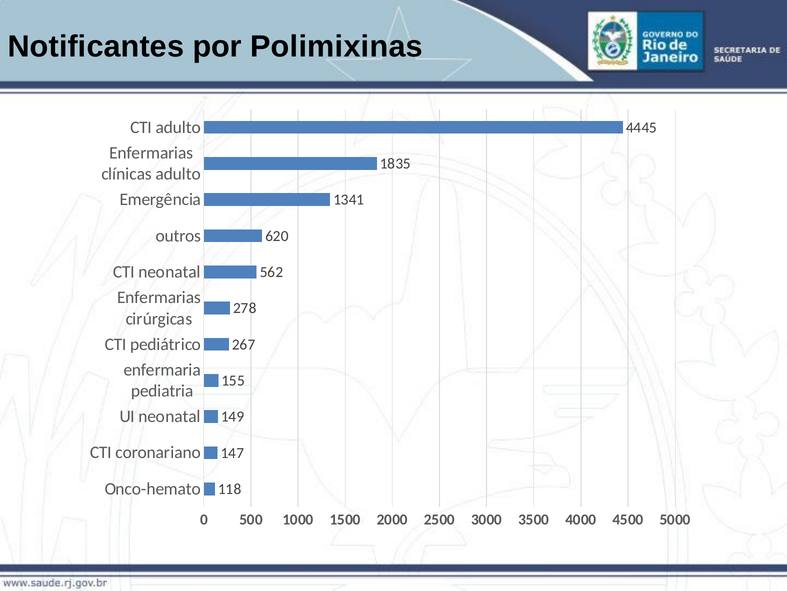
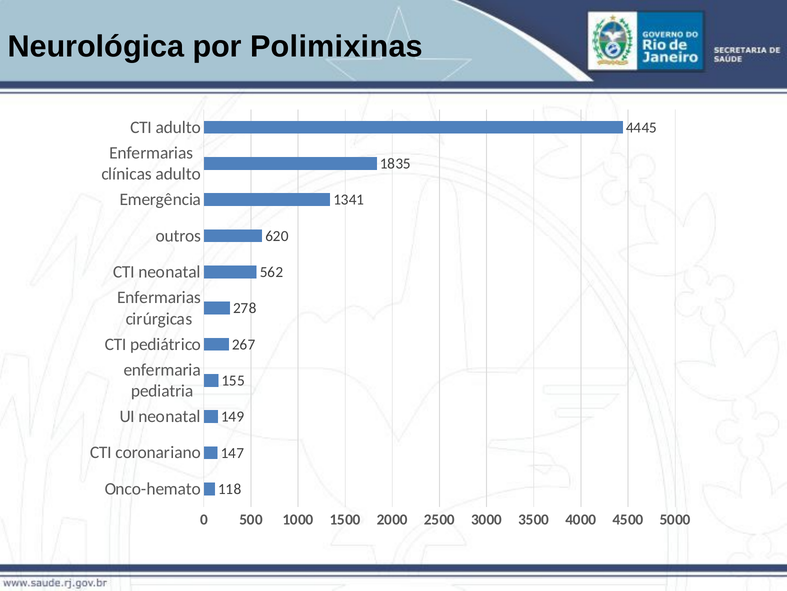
Notificantes: Notificantes -> Neurológica
